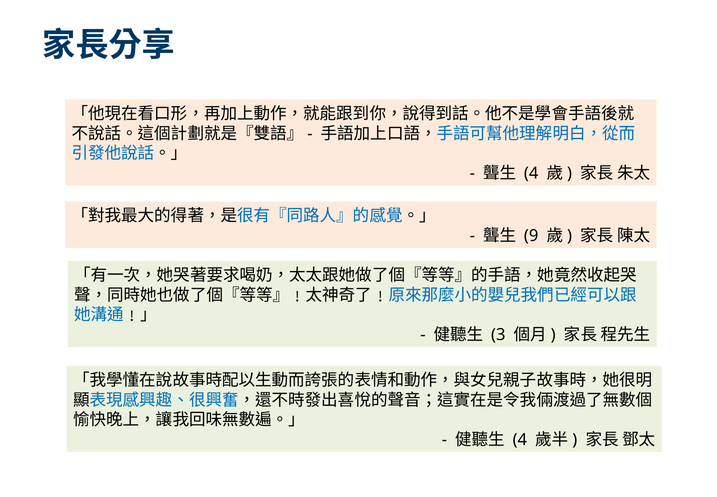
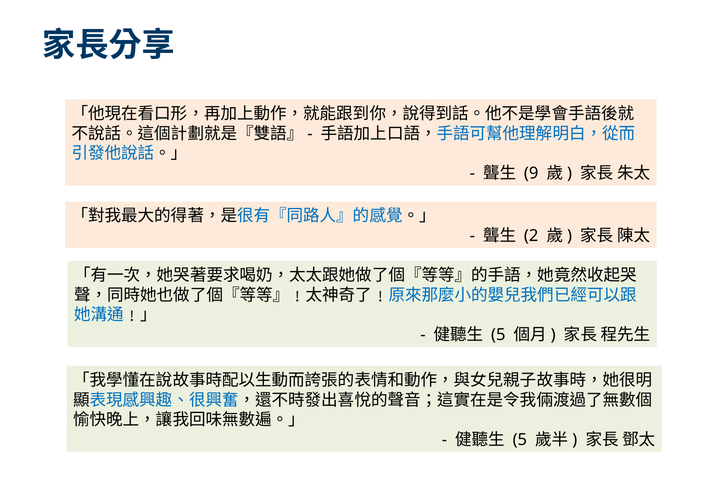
4 at (531, 173): 4 -> 9
9: 9 -> 2
3 at (498, 334): 3 -> 5
4 at (520, 439): 4 -> 5
